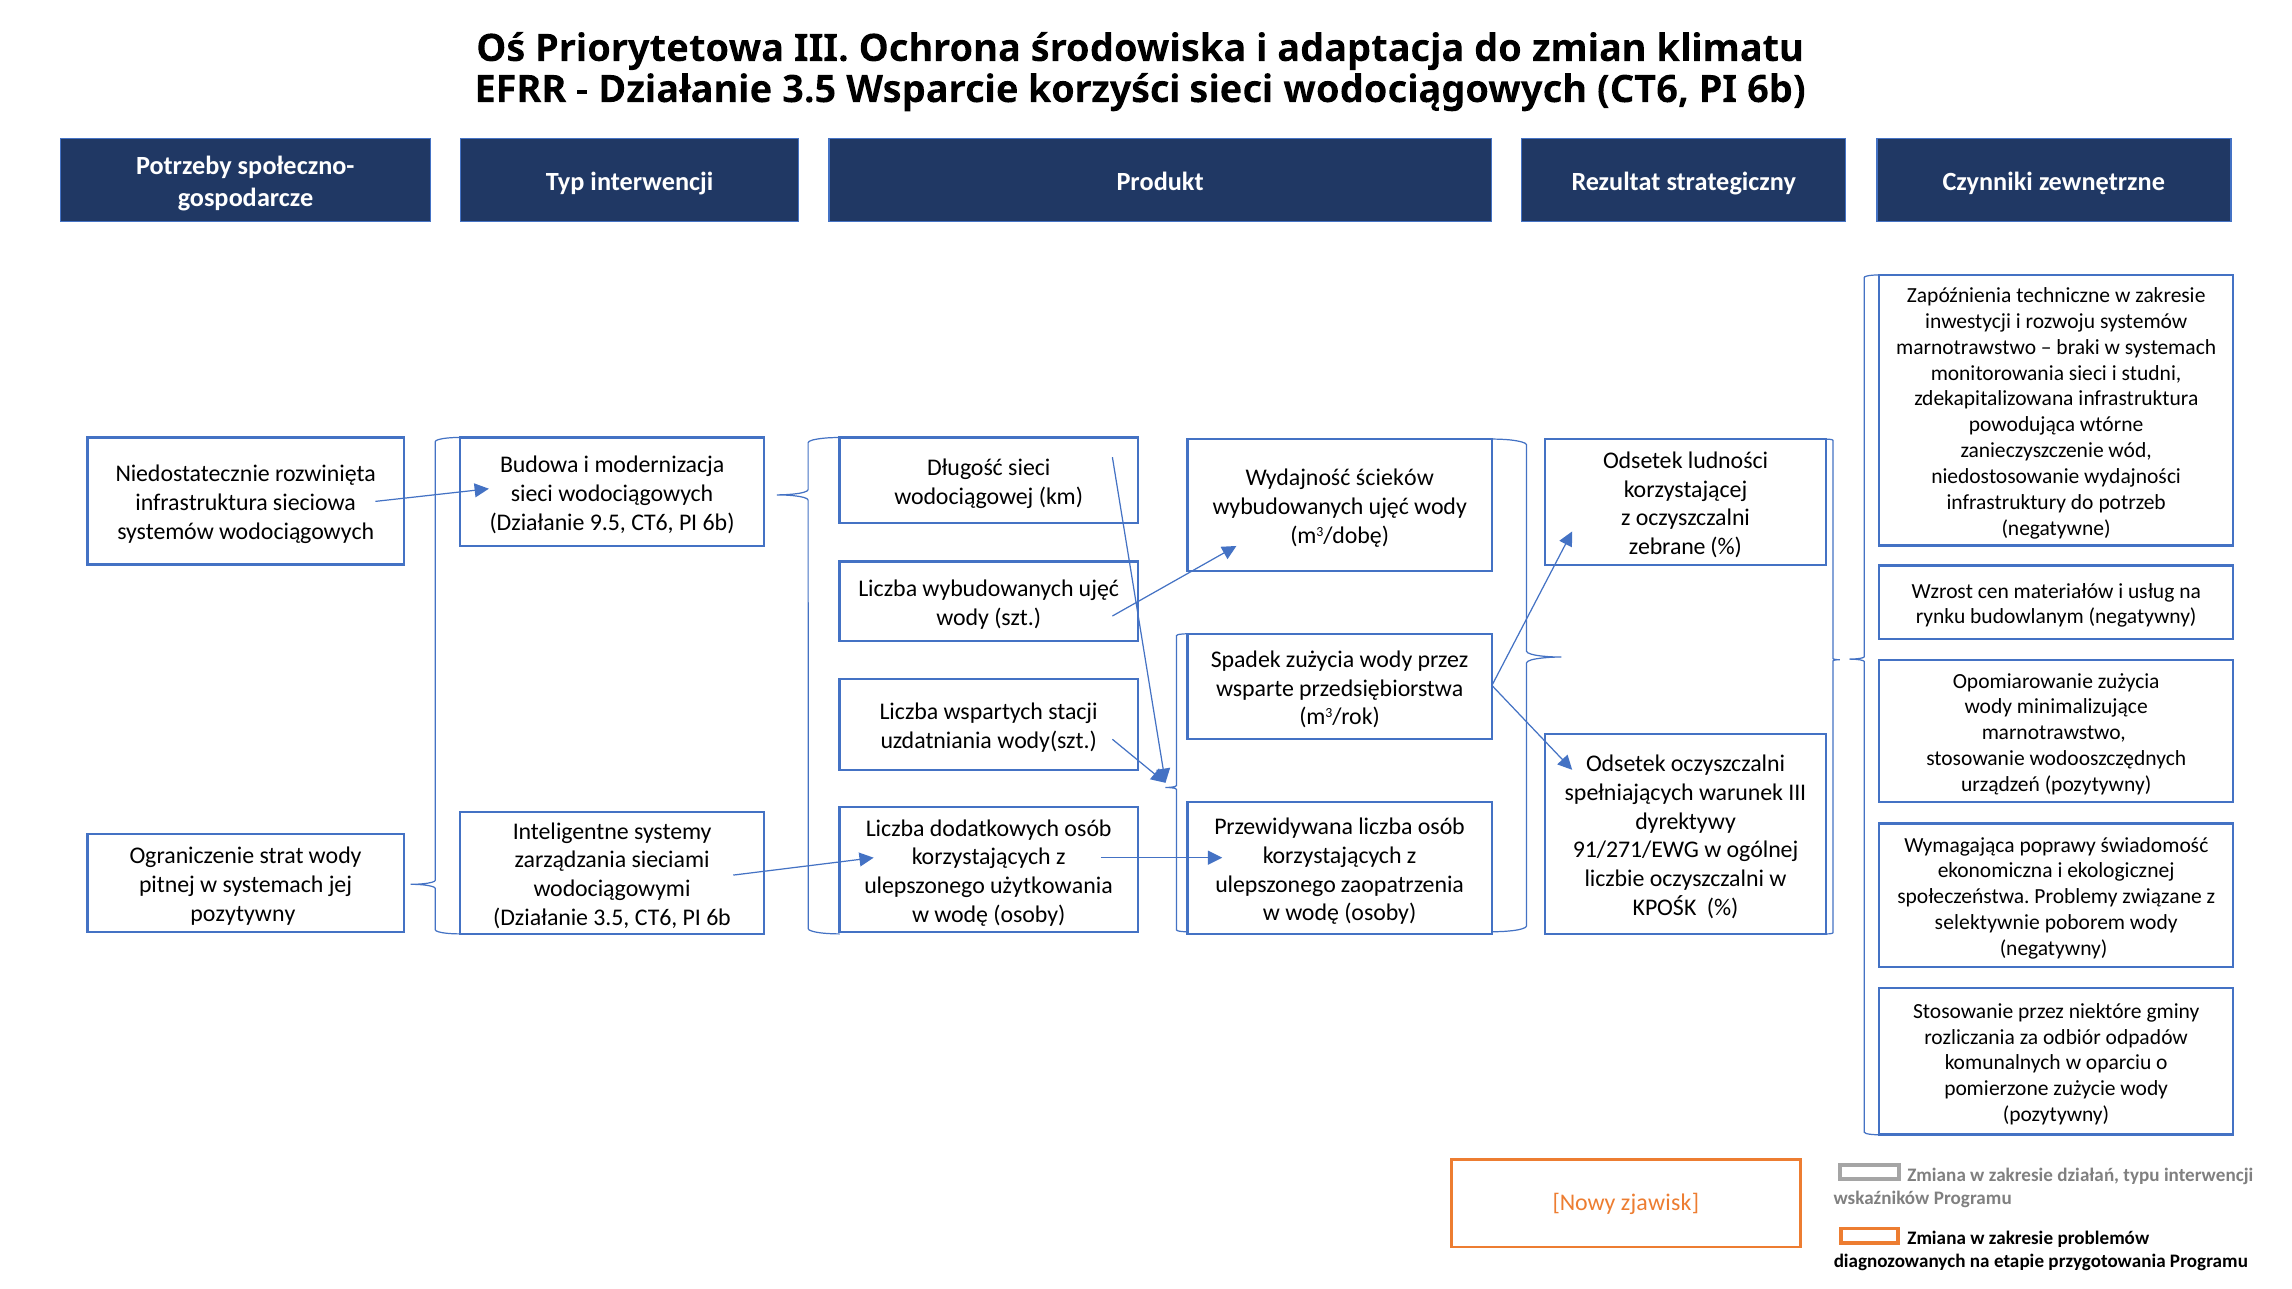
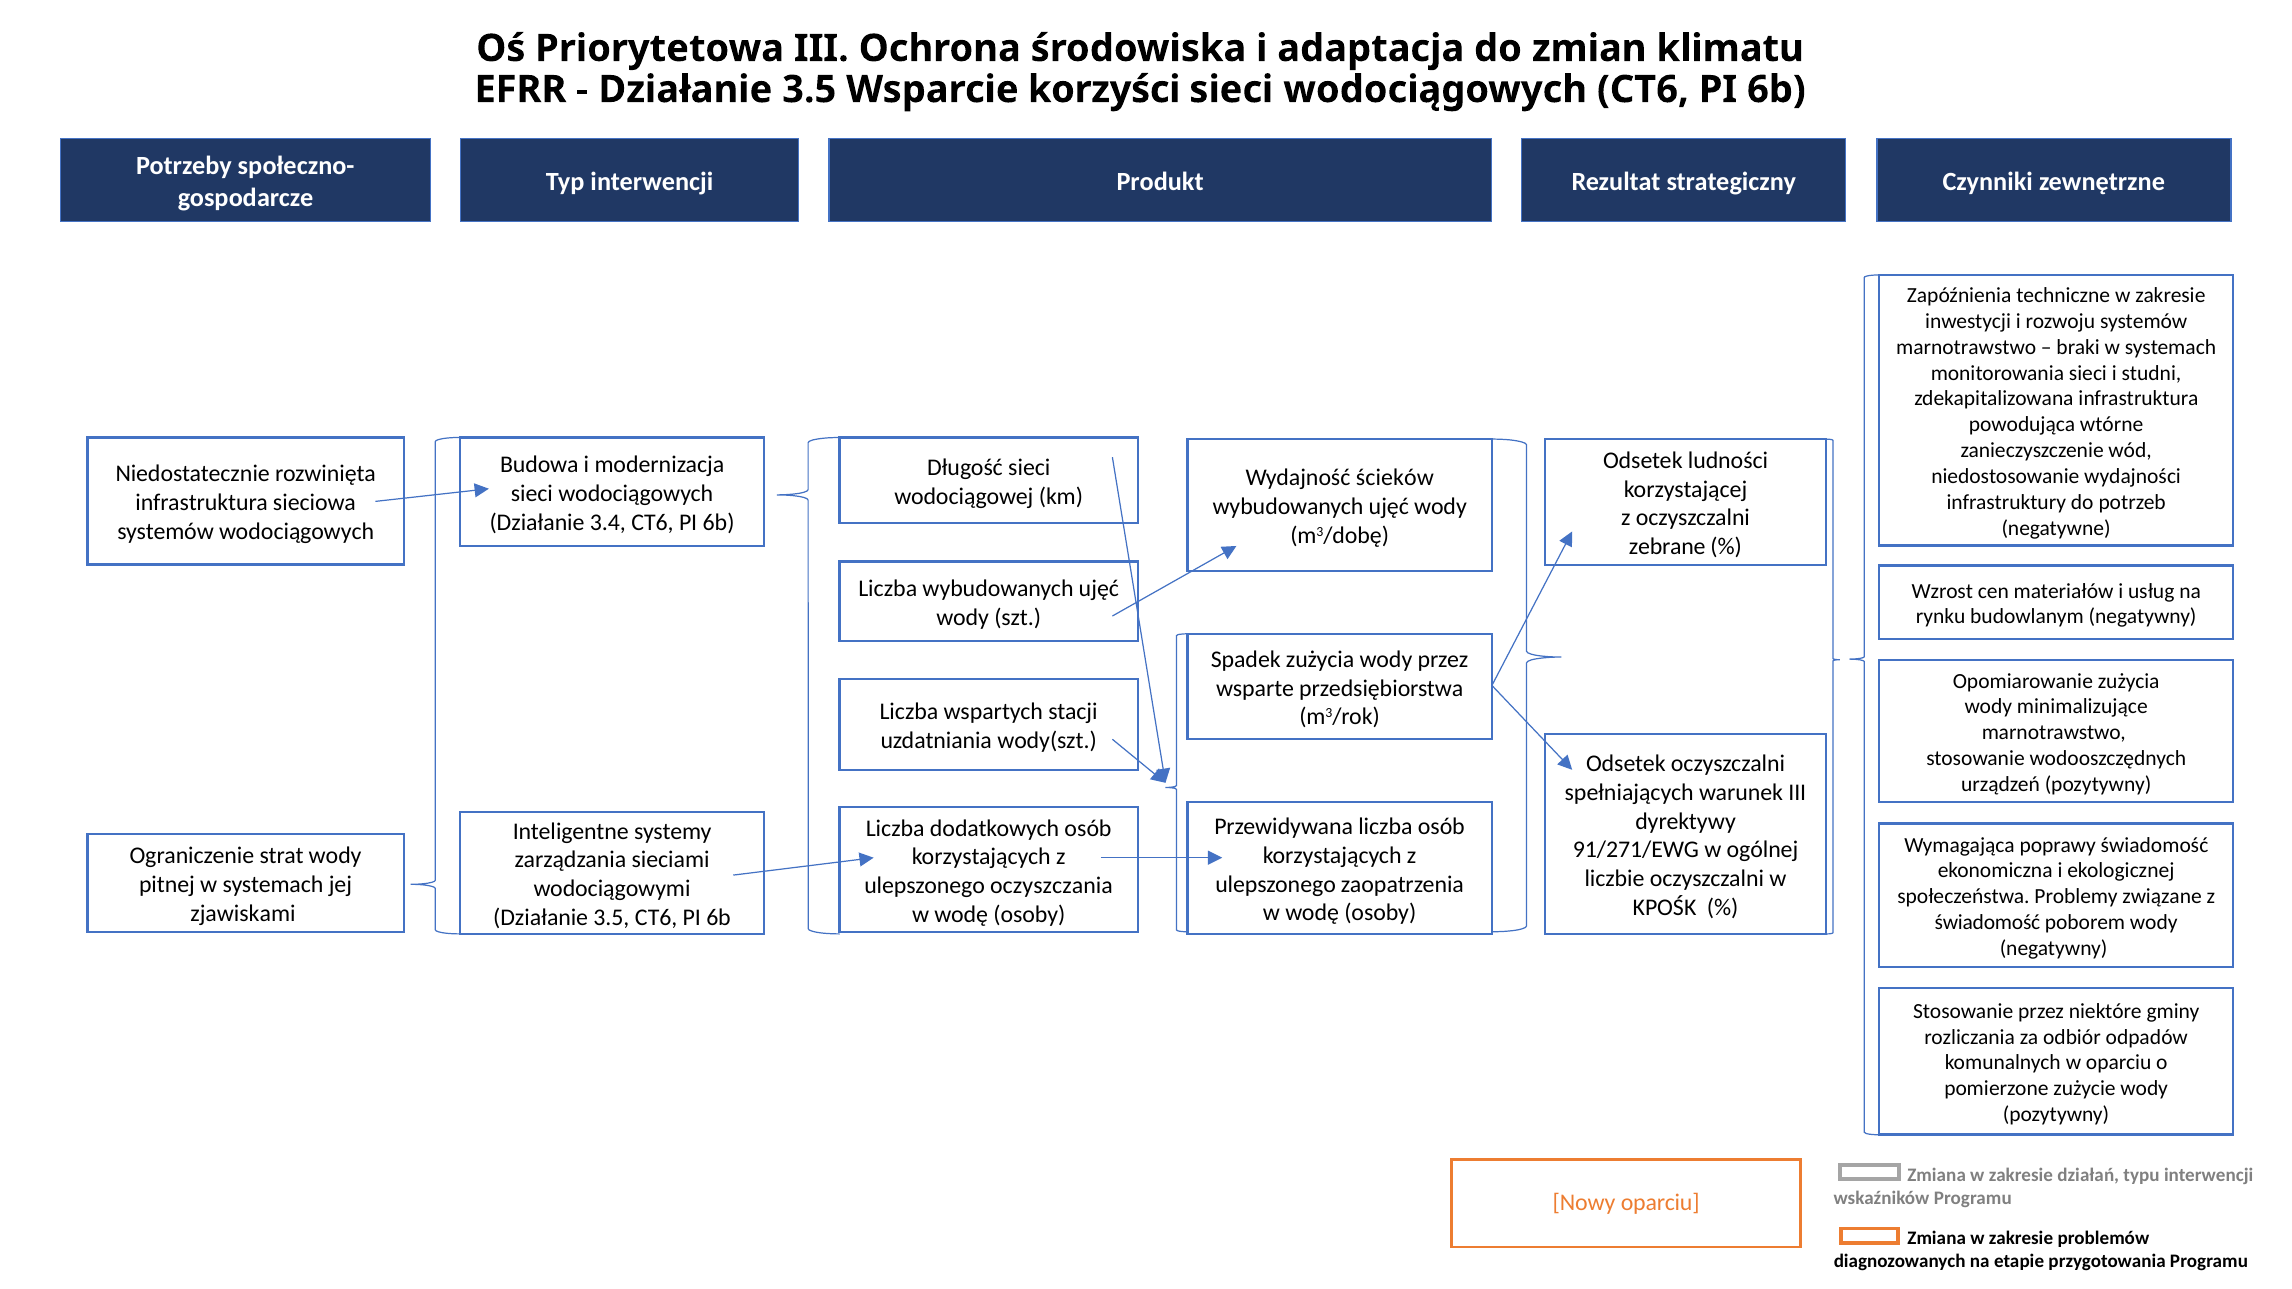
9.5: 9.5 -> 3.4
użytkowania: użytkowania -> oczyszczania
pozytywny at (243, 913): pozytywny -> zjawiskami
selektywnie at (1987, 923): selektywnie -> świadomość
Nowy zjawisk: zjawisk -> oparciu
